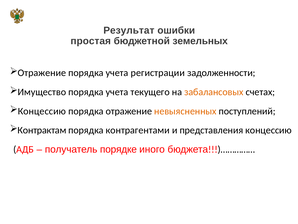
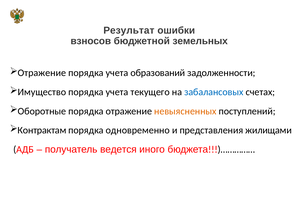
простая: простая -> взносов
регистрации: регистрации -> образований
забалансовых colour: orange -> blue
Концессию at (42, 111): Концессию -> Оборотные
контрагентами: контрагентами -> одновременно
представления концессию: концессию -> жилищами
порядке: порядке -> ведется
